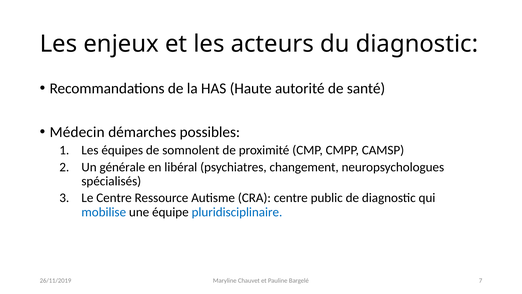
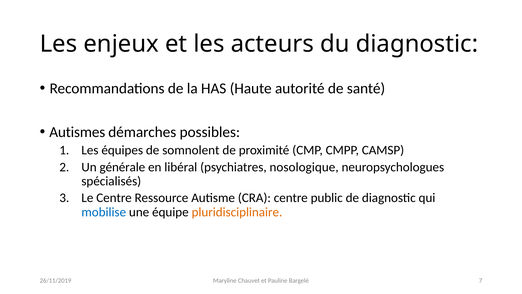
Médecin: Médecin -> Autismes
changement: changement -> nosologique
pluridisciplinaire colour: blue -> orange
